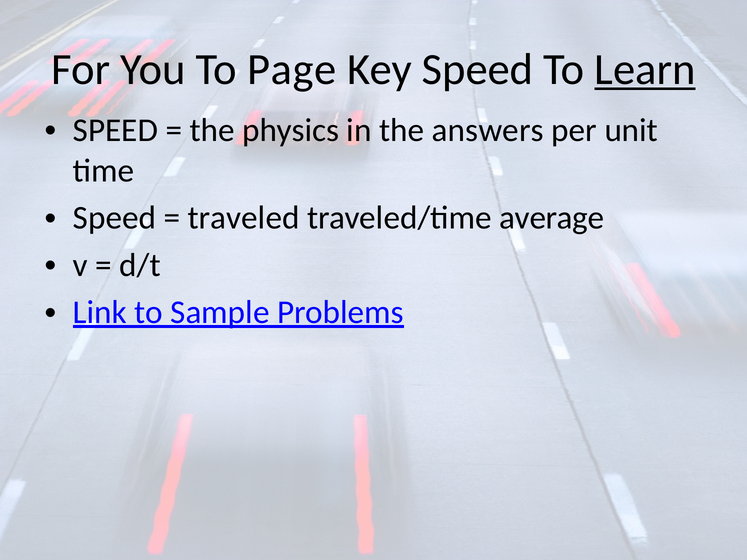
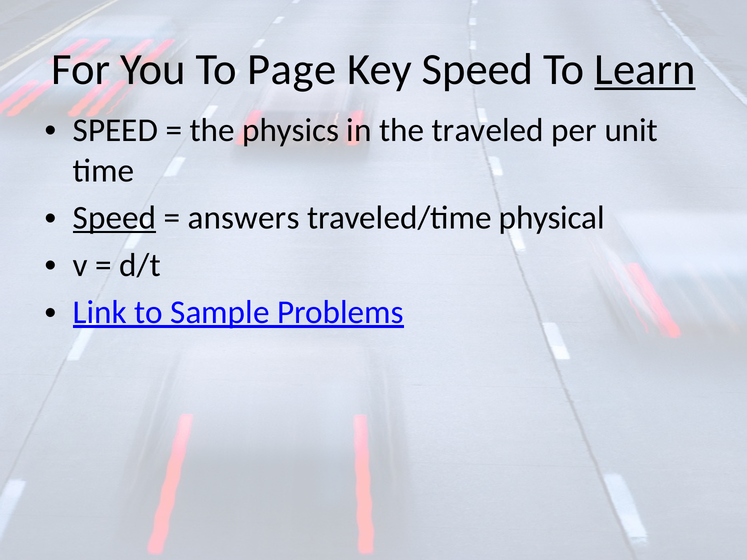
answers: answers -> traveled
Speed at (114, 218) underline: none -> present
traveled: traveled -> answers
average: average -> physical
